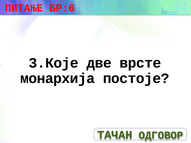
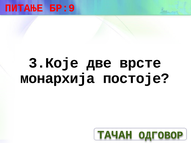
БР:6: БР:6 -> БР:9
